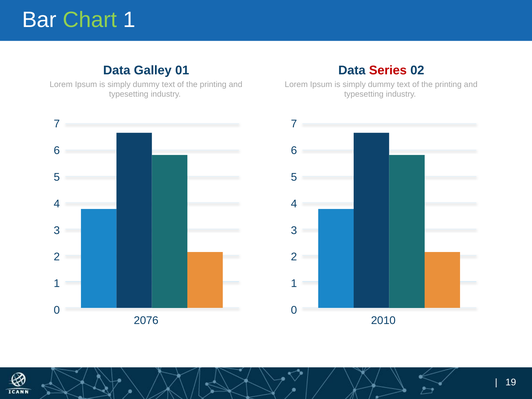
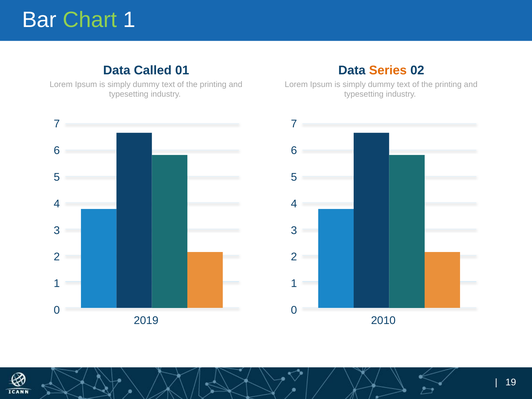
Galley: Galley -> Called
Series colour: red -> orange
2076: 2076 -> 2019
